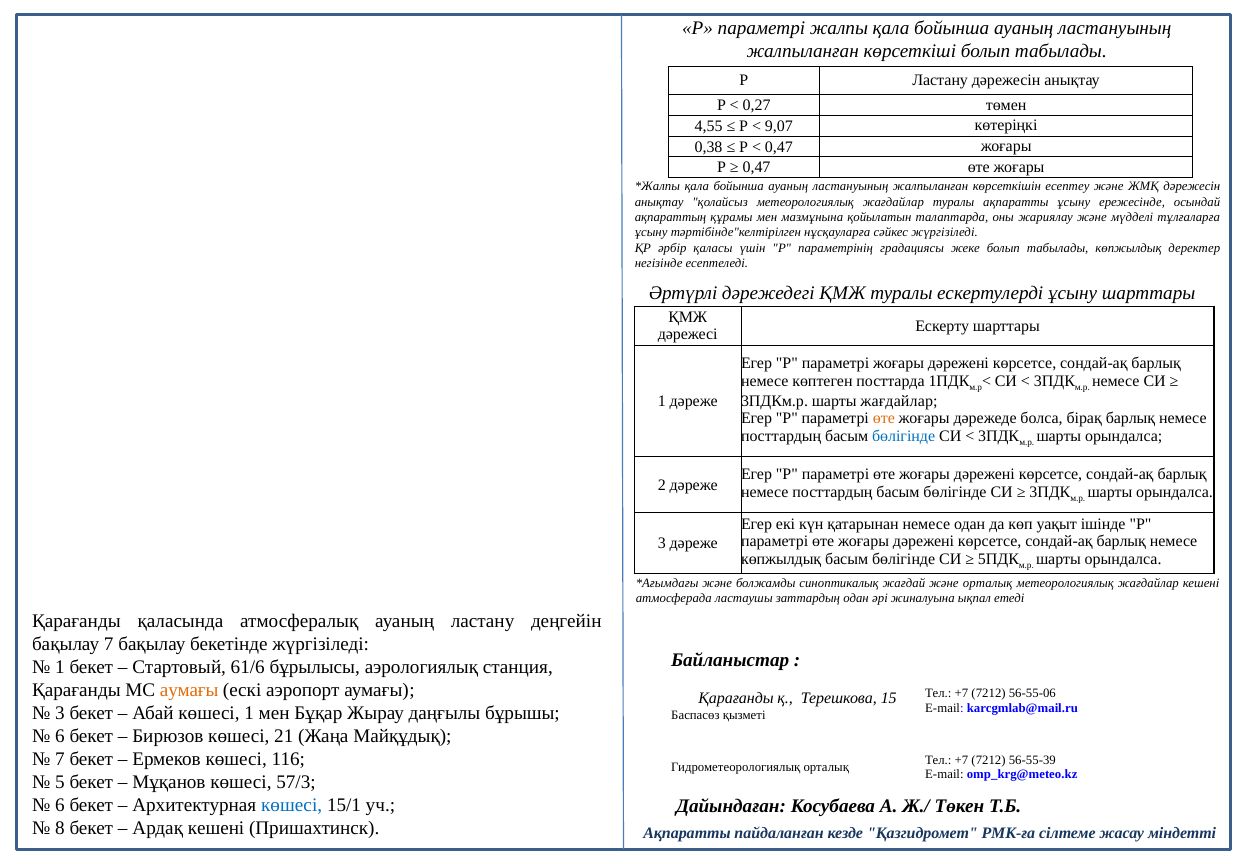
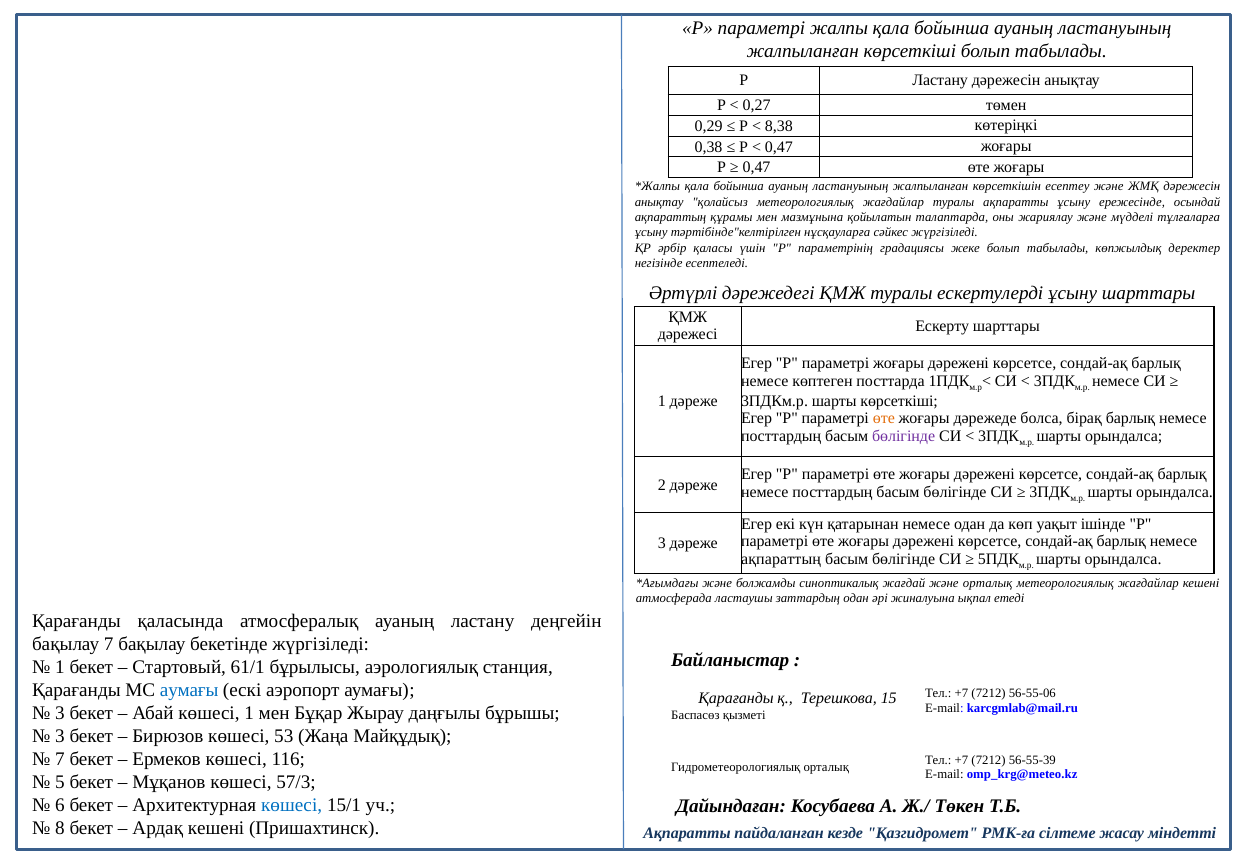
4,55: 4,55 -> 0,29
9,07: 9,07 -> 8,38
шарты жағдайлар: жағдайлар -> көрсеткіші
бөлігінде at (904, 436) colour: blue -> purple
көпжылдық at (781, 559): көпжылдық -> ақпараттың
61/6: 61/6 -> 61/1
аумағы at (189, 689) colour: orange -> blue
6 at (60, 735): 6 -> 3
21: 21 -> 53
